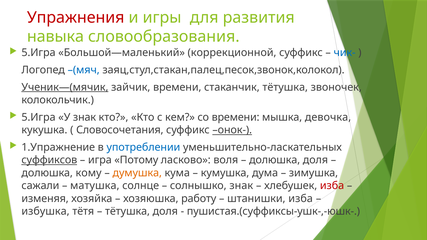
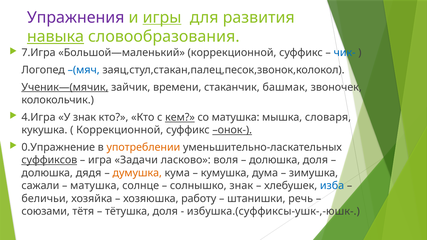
Упражнения colour: red -> purple
игры underline: none -> present
навыка underline: none -> present
5.Игра at (39, 53): 5.Игра -> 7.Игра
стаканчик тётушка: тётушка -> башмак
5.Игра at (39, 117): 5.Игра -> 4.Игра
кем underline: none -> present
со времени: времени -> матушка
девочка: девочка -> словаря
Словосочетания at (120, 130): Словосочетания -> Коррекционной
1.Упражнение: 1.Упражнение -> 0.Упражнение
употреблении colour: blue -> orange
Потому: Потому -> Задачи
кому: кому -> дядя
изба at (332, 186) colour: red -> blue
изменяя: изменяя -> беличьи
штанишки изба: изба -> речь
избушка: избушка -> союзами
пушистая.(суффиксы-ушк-,-юшк-: пушистая.(суффиксы-ушк-,-юшк- -> избушка.(суффиксы-ушк-,-юшк-
